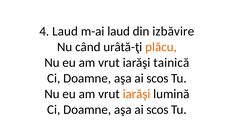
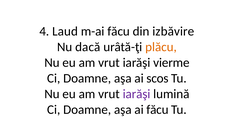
m-ai laud: laud -> făcu
când: când -> dacă
tainică: tainică -> vierme
iarăşi at (137, 94) colour: orange -> purple
scos at (157, 109): scos -> făcu
